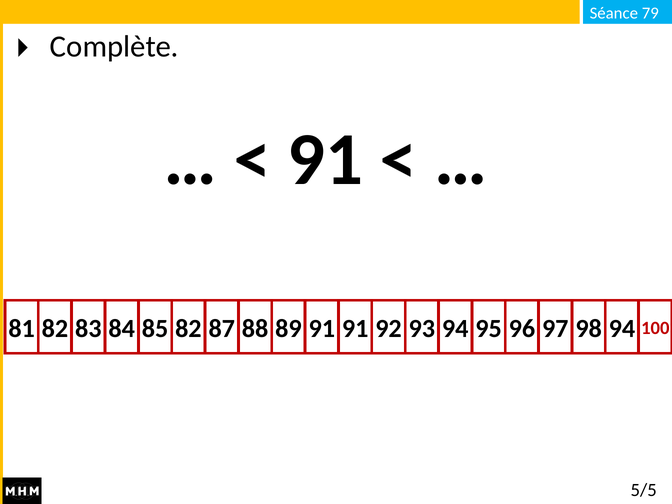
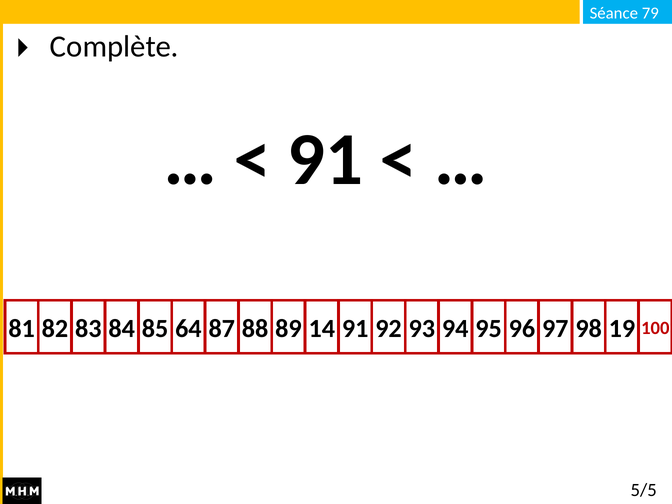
85 82: 82 -> 64
89 91: 91 -> 14
98 94: 94 -> 19
